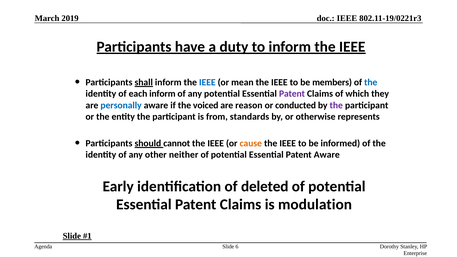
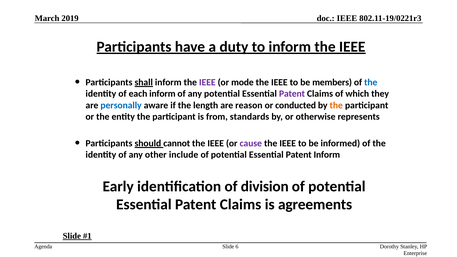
IEEE at (207, 82) colour: blue -> purple
mean: mean -> mode
voiced: voiced -> length
the at (336, 105) colour: purple -> orange
cause colour: orange -> purple
neither: neither -> include
Patent Aware: Aware -> Inform
deleted: deleted -> division
modulation: modulation -> agreements
